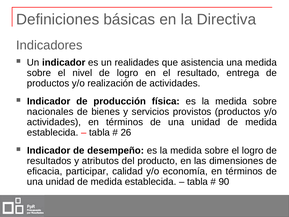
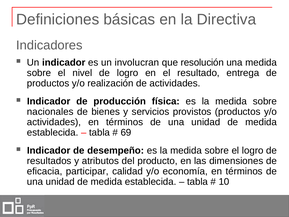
realidades: realidades -> involucran
asistencia: asistencia -> resolución
26: 26 -> 69
90: 90 -> 10
